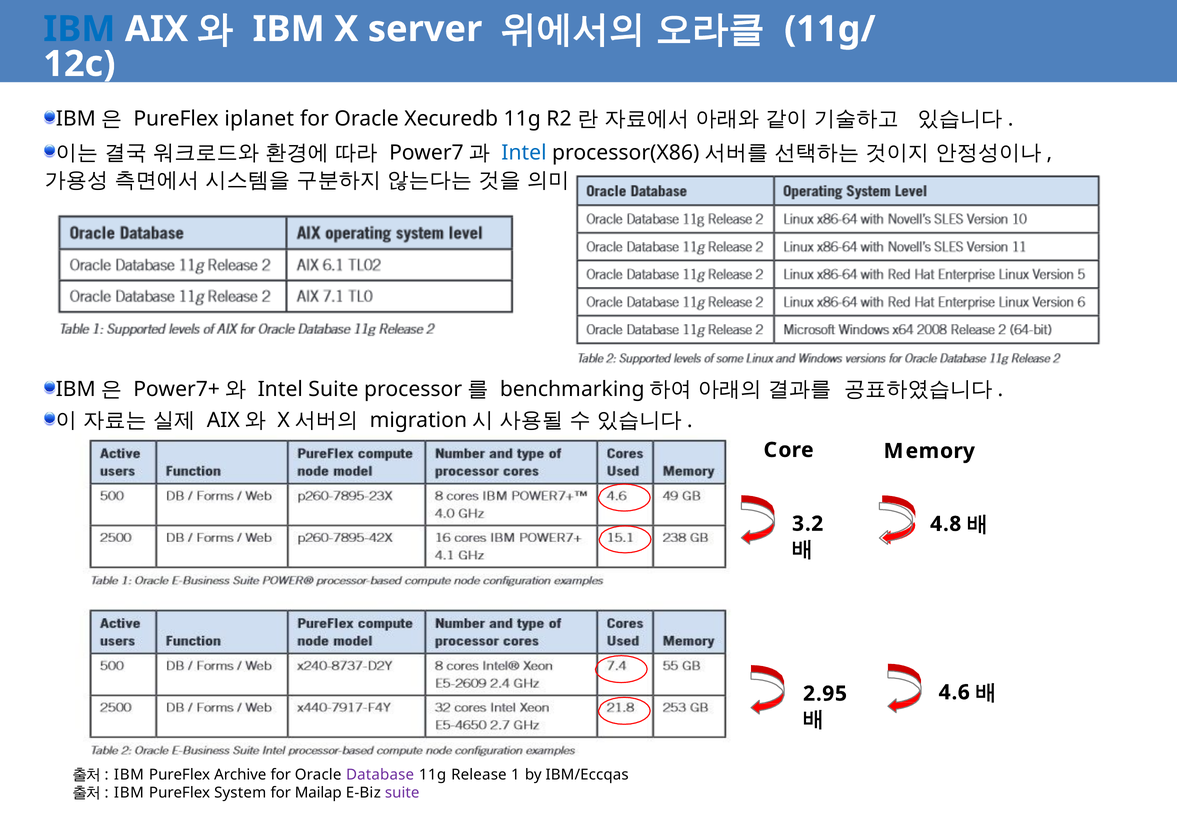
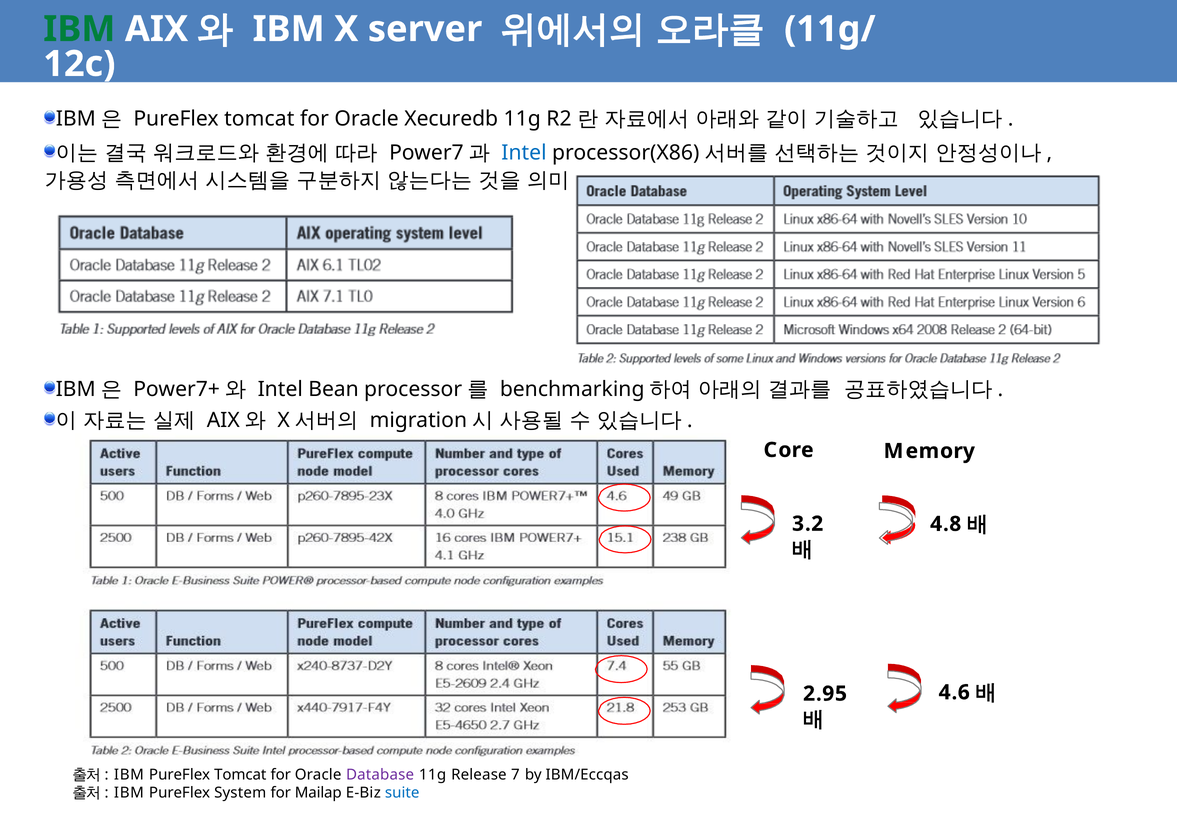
IBM at (79, 29) colour: blue -> green
iplanet at (259, 119): iplanet -> tomcat
Intel Suite: Suite -> Bean
IBM PureFlex Archive: Archive -> Tomcat
1: 1 -> 7
suite at (402, 793) colour: purple -> blue
